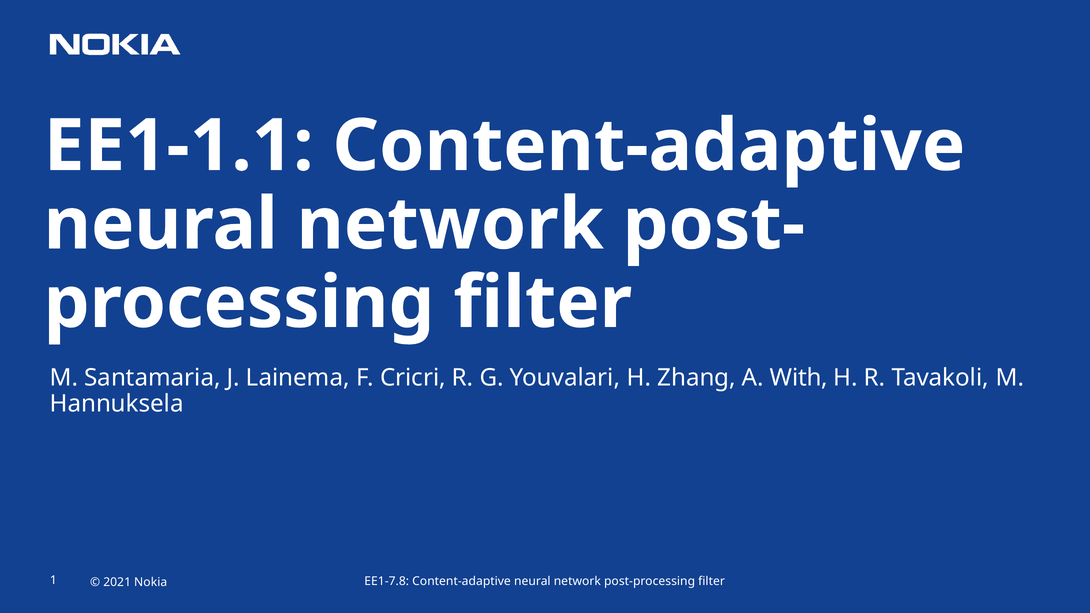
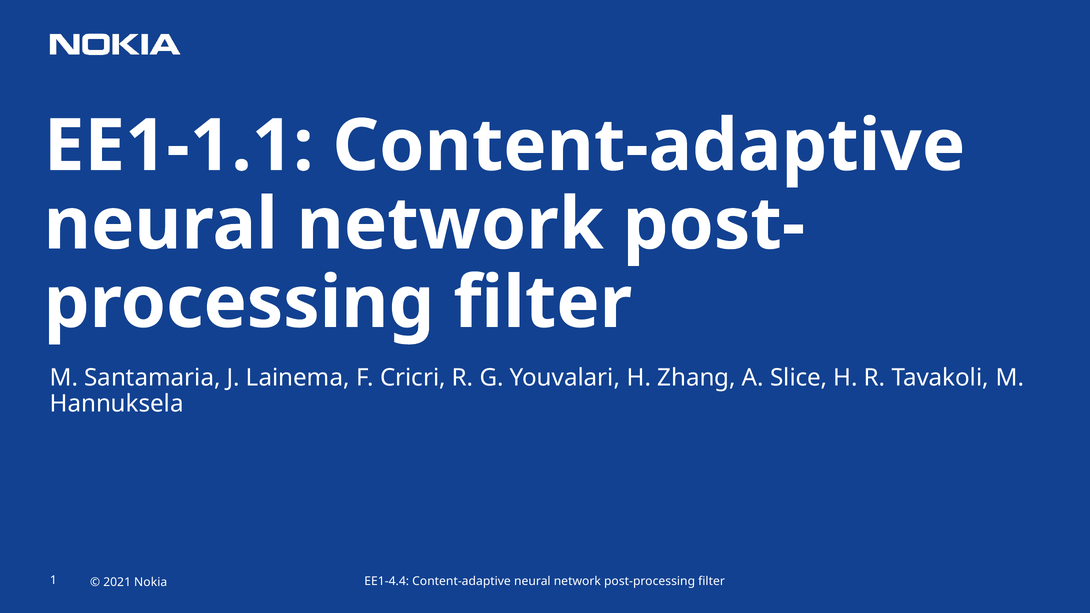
With: With -> Slice
EE1-7.8: EE1-7.8 -> EE1-4.4
